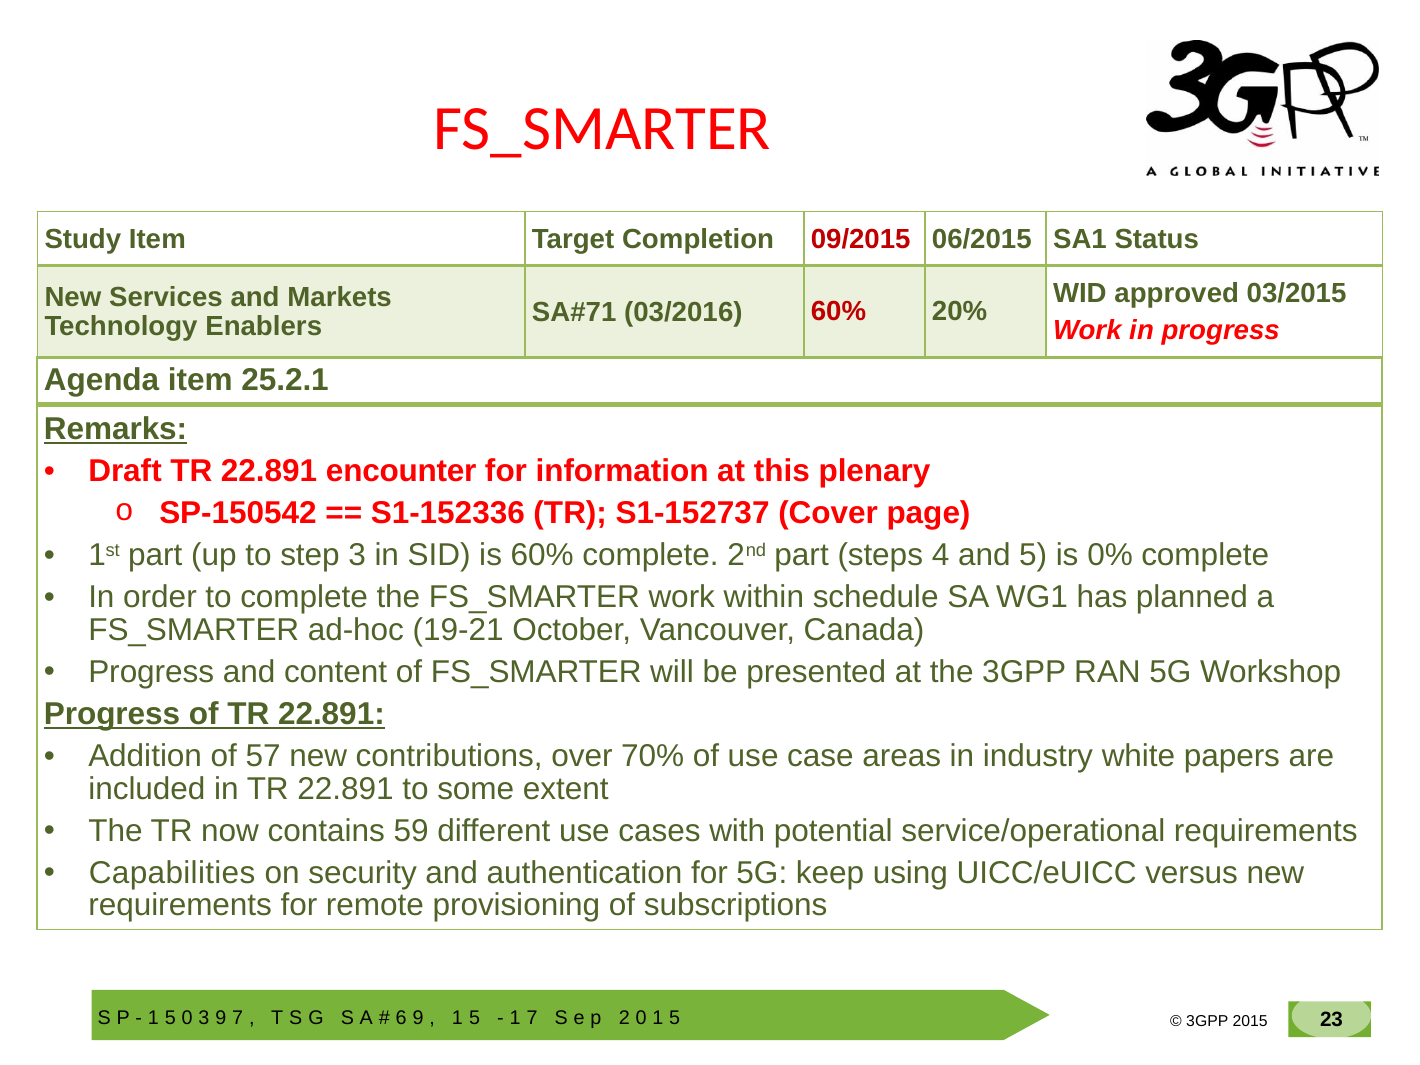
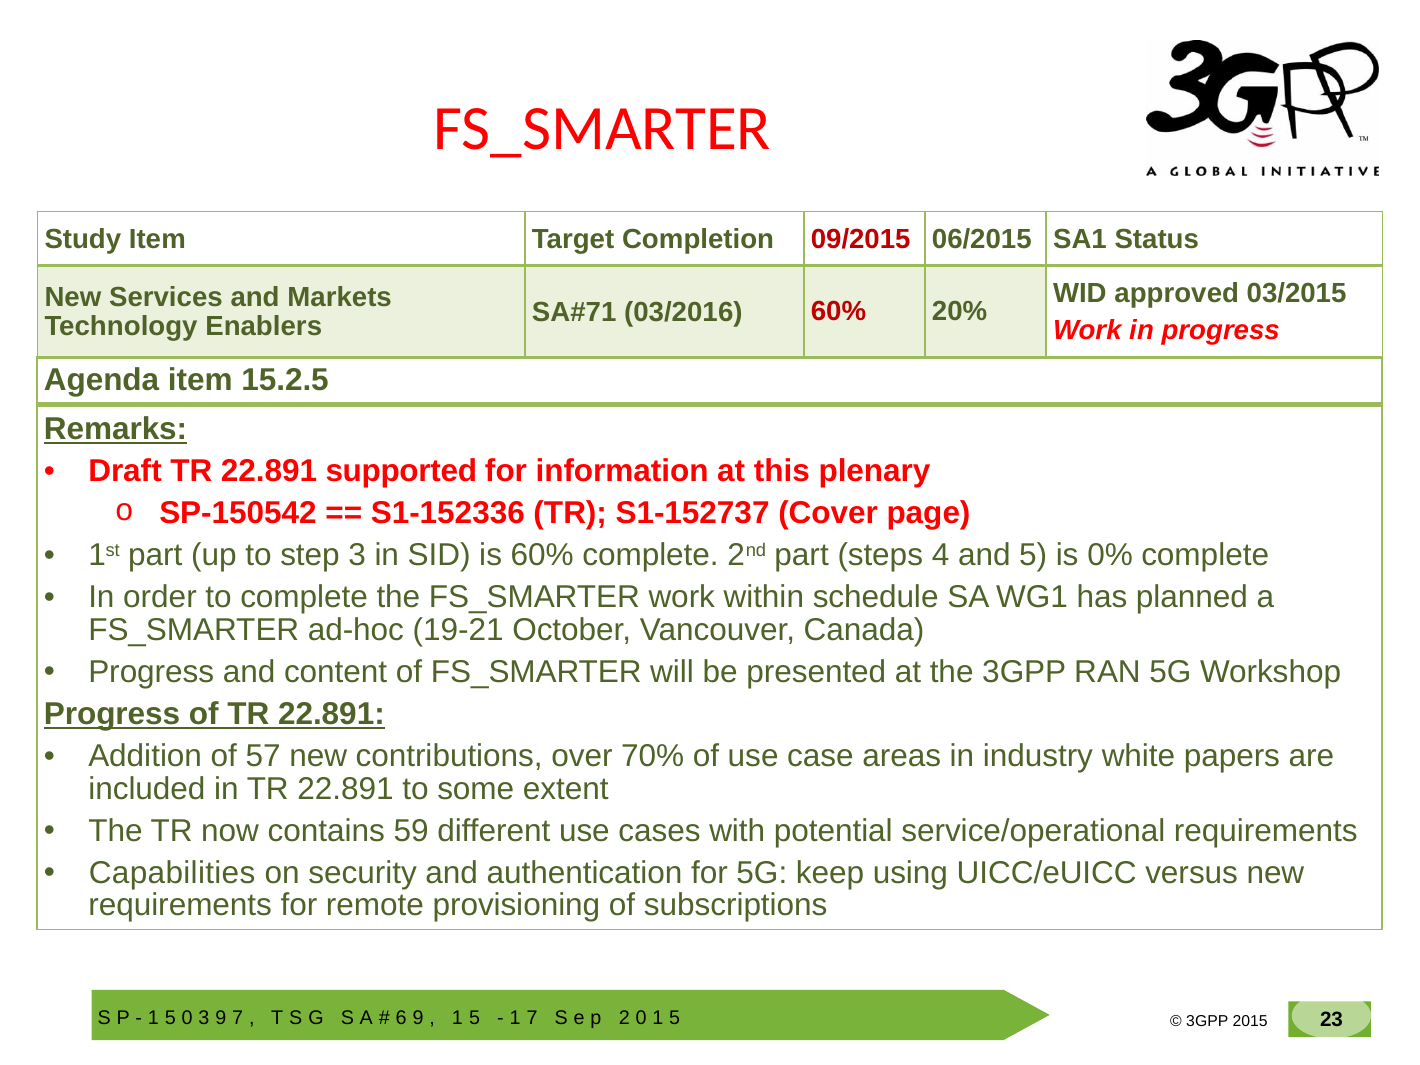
25.2.1: 25.2.1 -> 15.2.5
encounter: encounter -> supported
